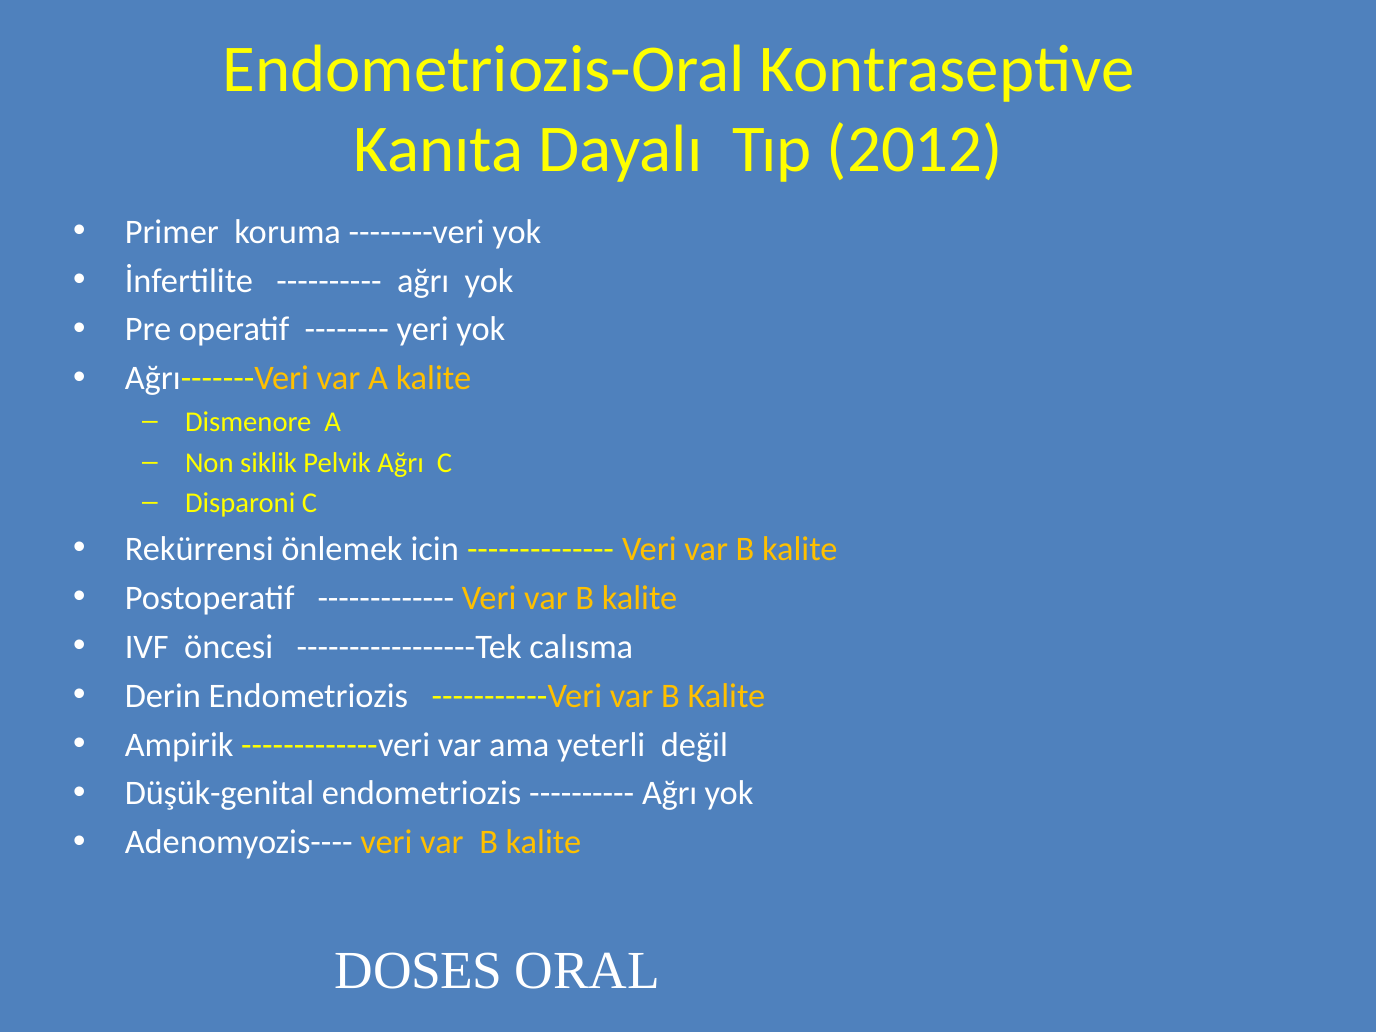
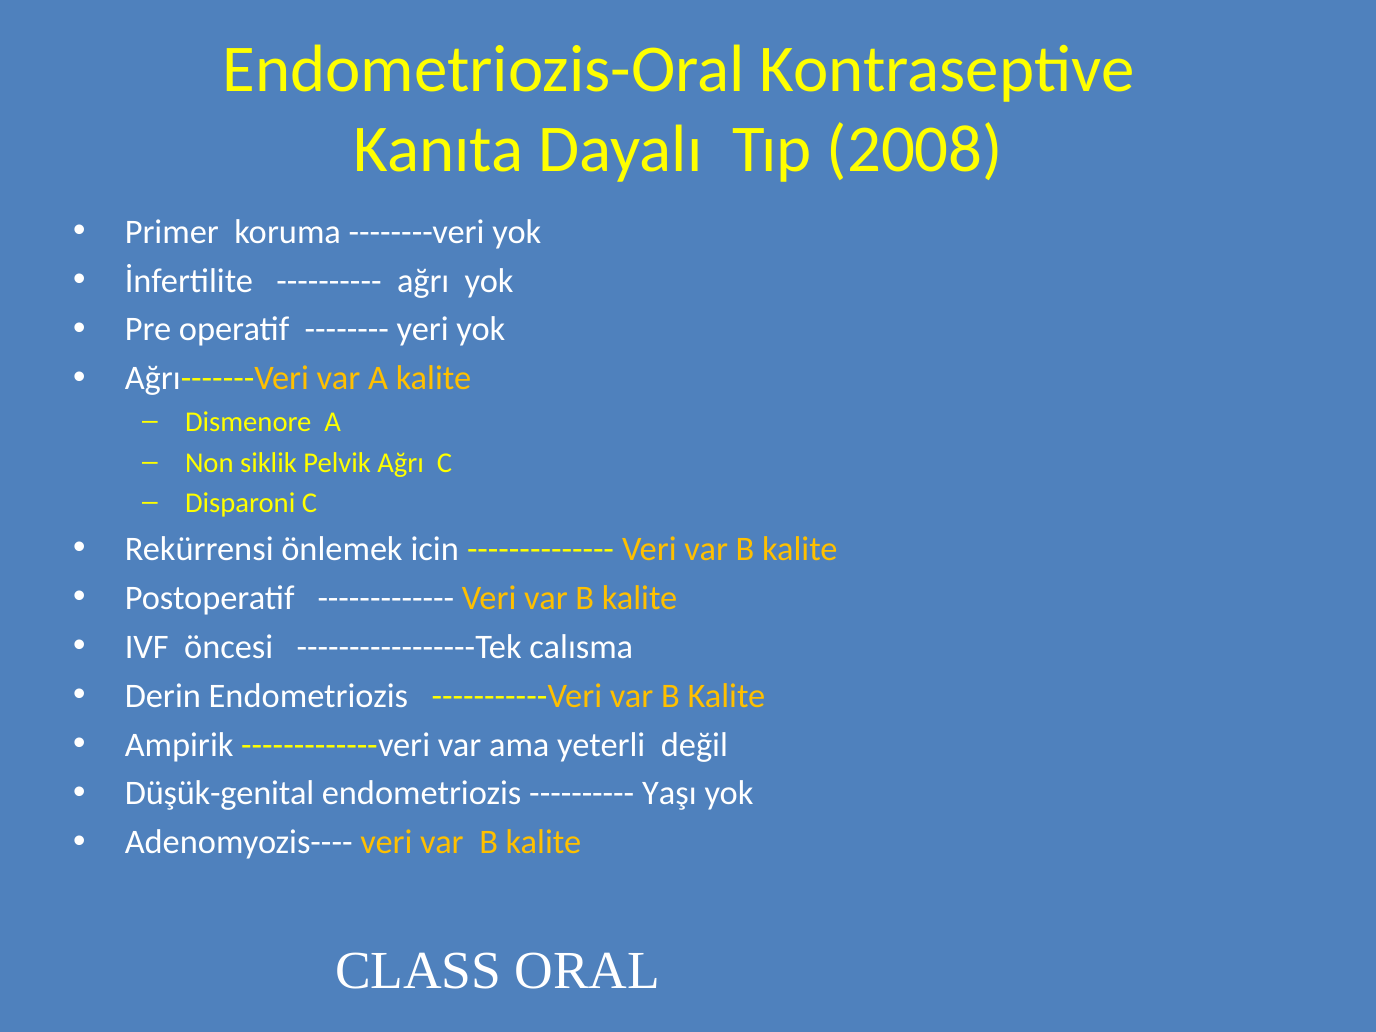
2012: 2012 -> 2008
Ağrı at (670, 794): Ağrı -> Yaşı
DOSES: DOSES -> CLASS
